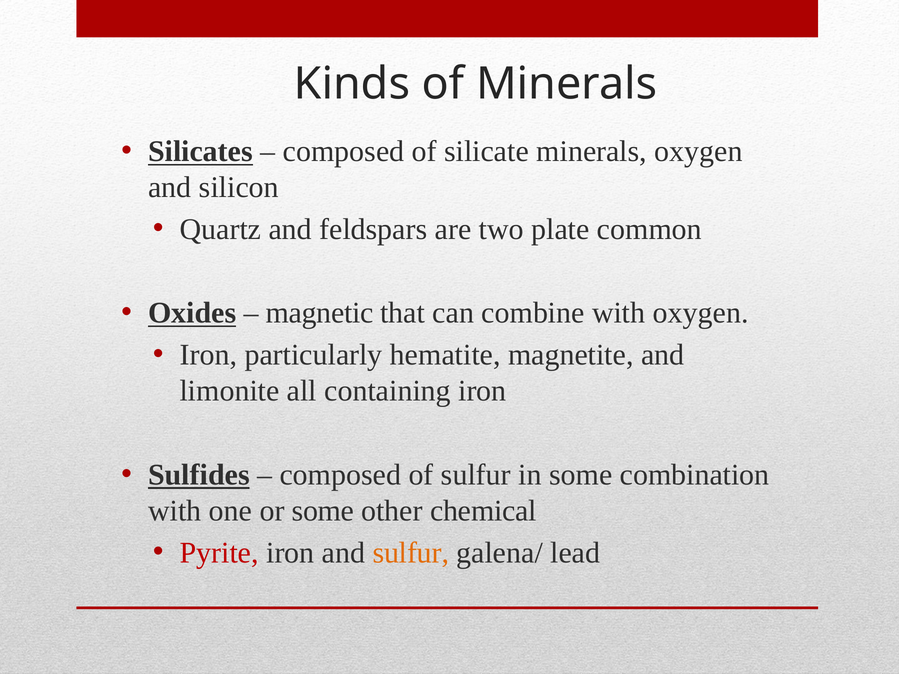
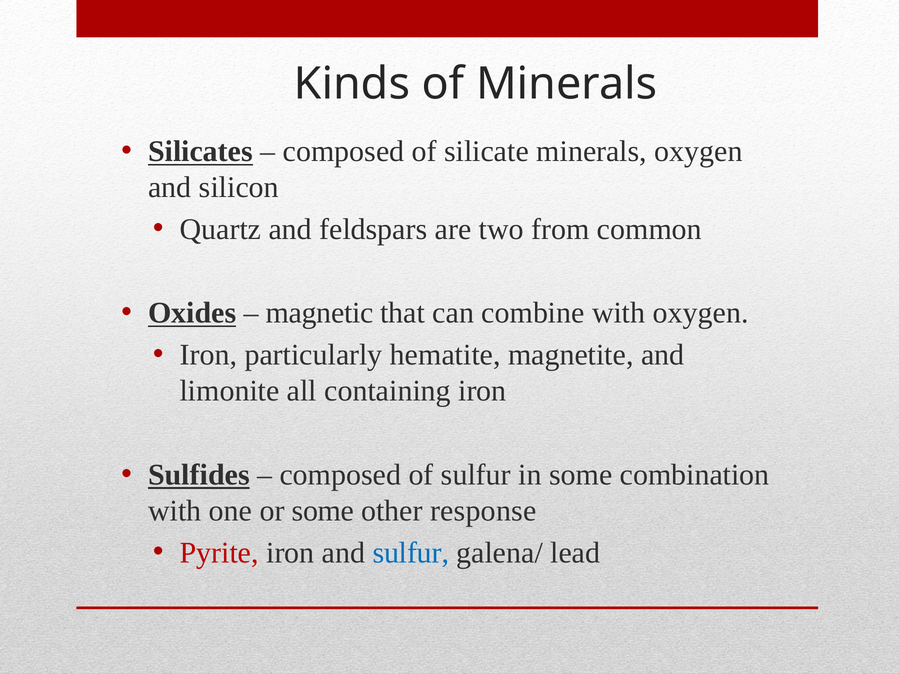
plate: plate -> from
chemical: chemical -> response
sulfur at (411, 553) colour: orange -> blue
